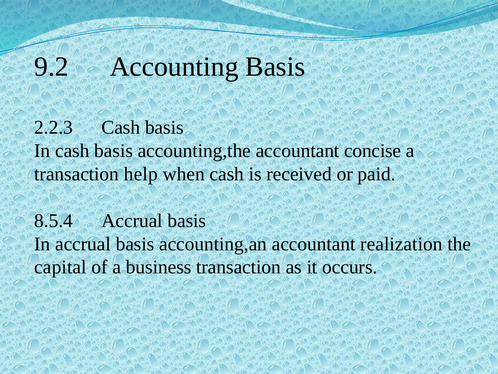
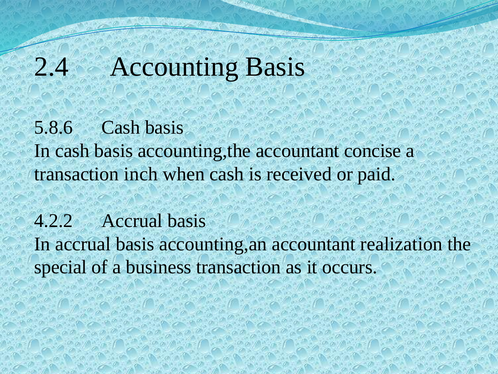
9.2: 9.2 -> 2.4
2.2.3: 2.2.3 -> 5.8.6
help: help -> inch
8.5.4: 8.5.4 -> 4.2.2
capital: capital -> special
